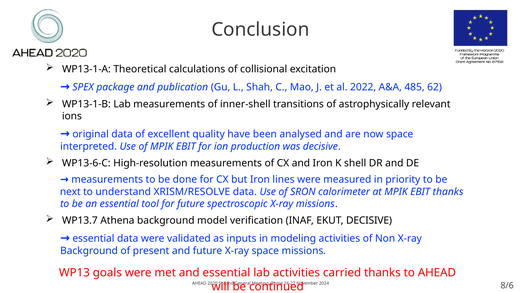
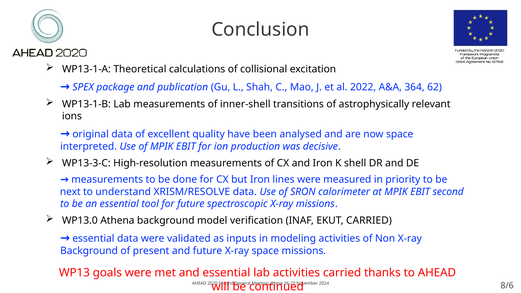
485: 485 -> 364
WP13-6-C: WP13-6-C -> WP13-3-C
EBIT thanks: thanks -> second
WP13.7: WP13.7 -> WP13.0
EKUT DECISIVE: DECISIVE -> CARRIED
